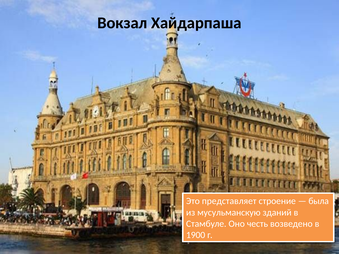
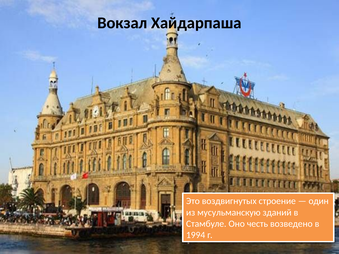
представляет: представляет -> воздвигнутых
была: была -> один
1900: 1900 -> 1994
